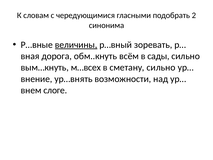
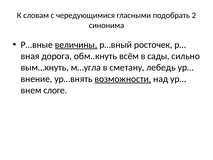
зоревать: зоревать -> росточек
м…всех: м…всех -> м…угла
сметану сильно: сильно -> лебедь
возможности underline: none -> present
